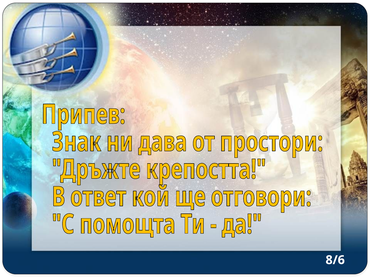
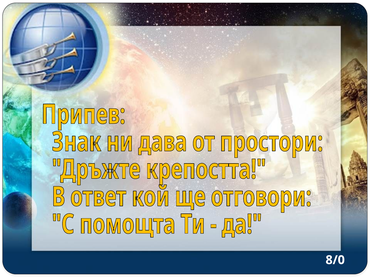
8/6: 8/6 -> 8/0
